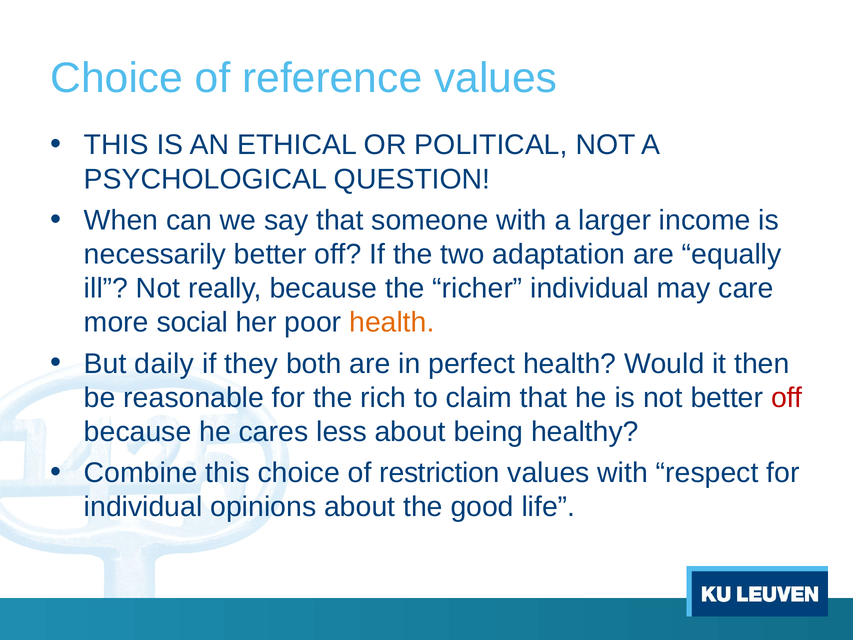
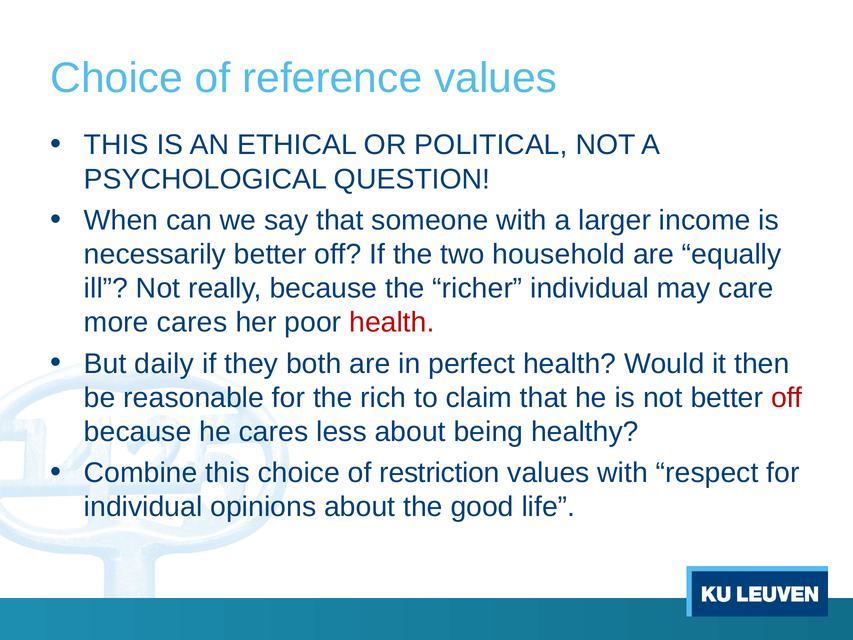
adaptation: adaptation -> household
more social: social -> cares
health at (392, 322) colour: orange -> red
